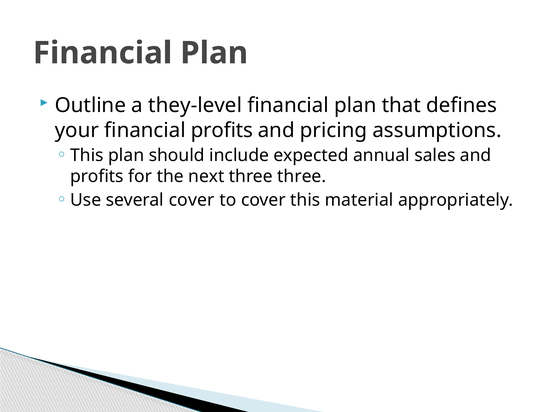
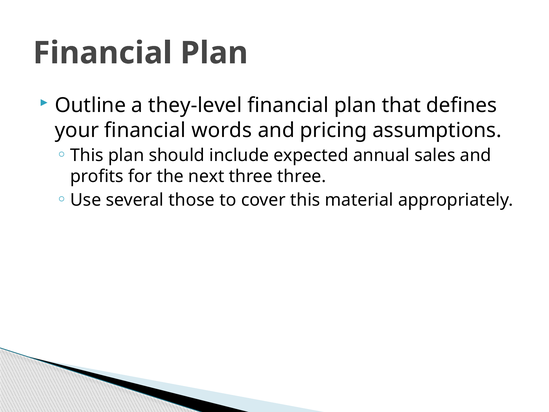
financial profits: profits -> words
several cover: cover -> those
